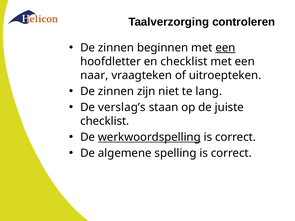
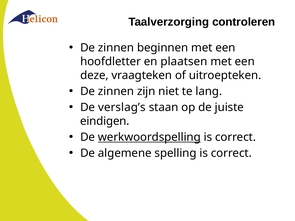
een at (225, 48) underline: present -> none
en checklist: checklist -> plaatsen
naar: naar -> deze
checklist at (105, 121): checklist -> eindigen
